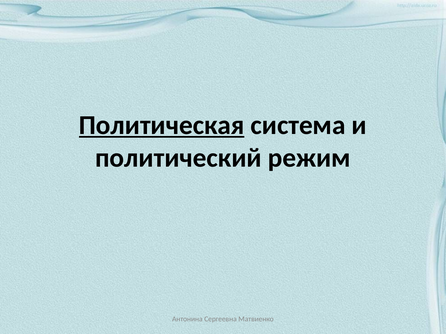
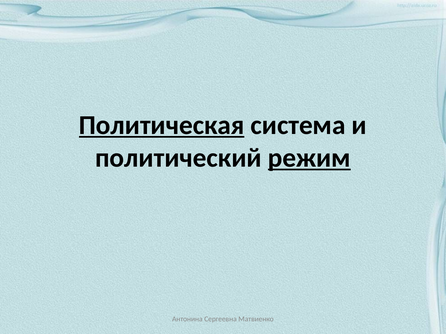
режим underline: none -> present
